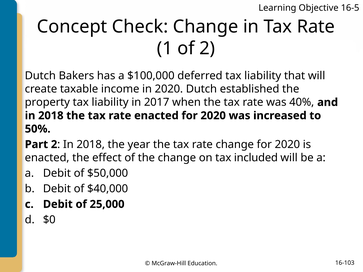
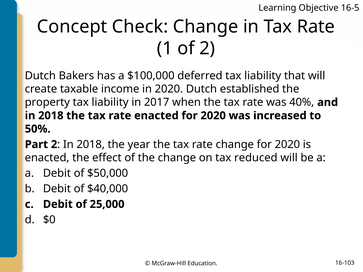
included: included -> reduced
